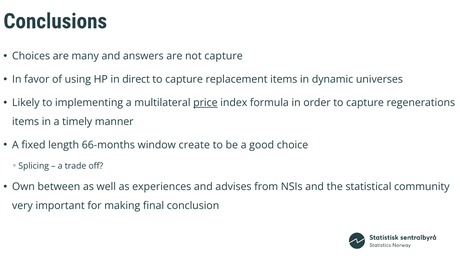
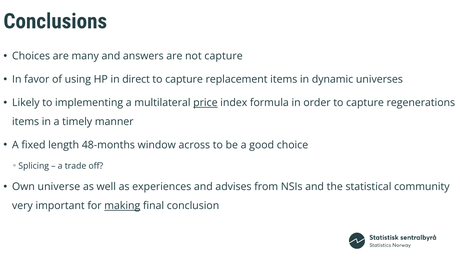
66-months: 66-months -> 48-months
create: create -> across
between: between -> universe
making underline: none -> present
